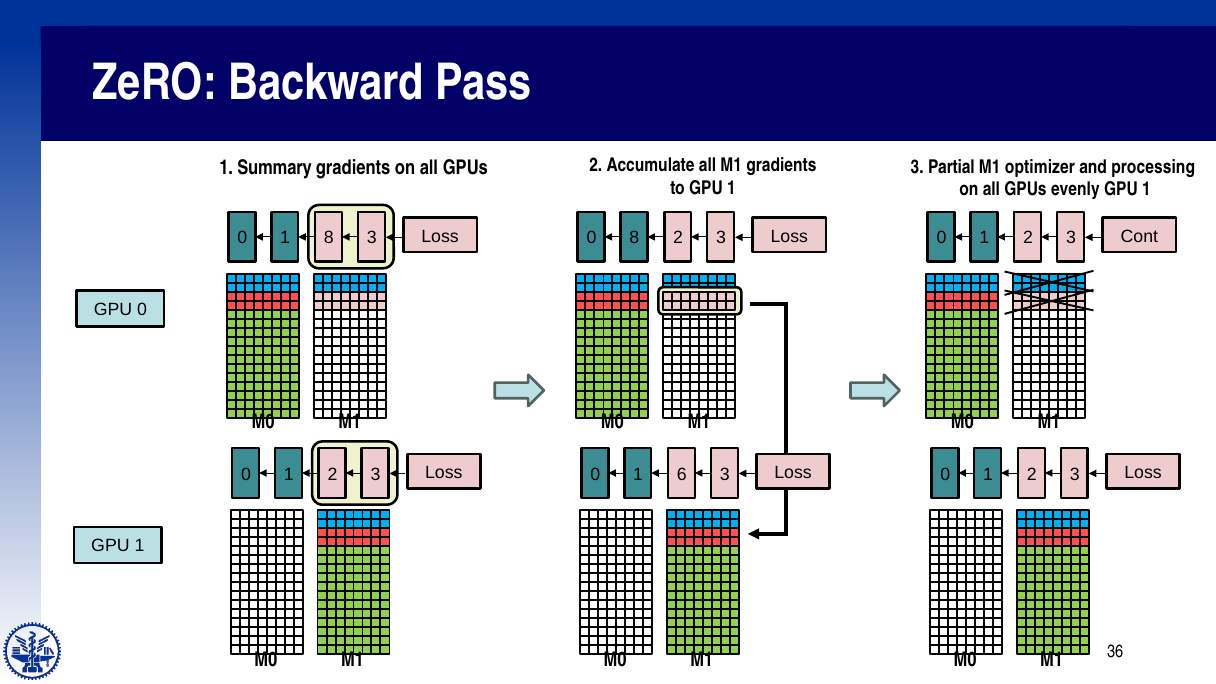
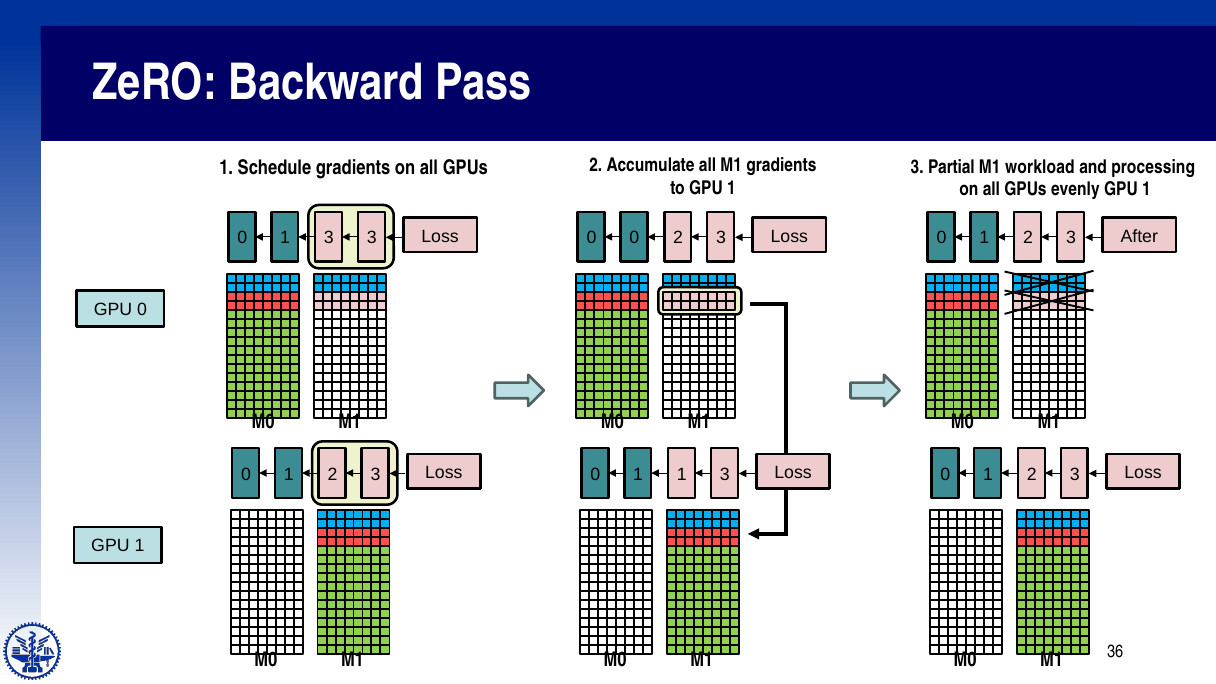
optimizer: optimizer -> workload
Summary: Summary -> Schedule
0 1 8: 8 -> 3
0 8: 8 -> 0
Cont: Cont -> After
1 6: 6 -> 1
